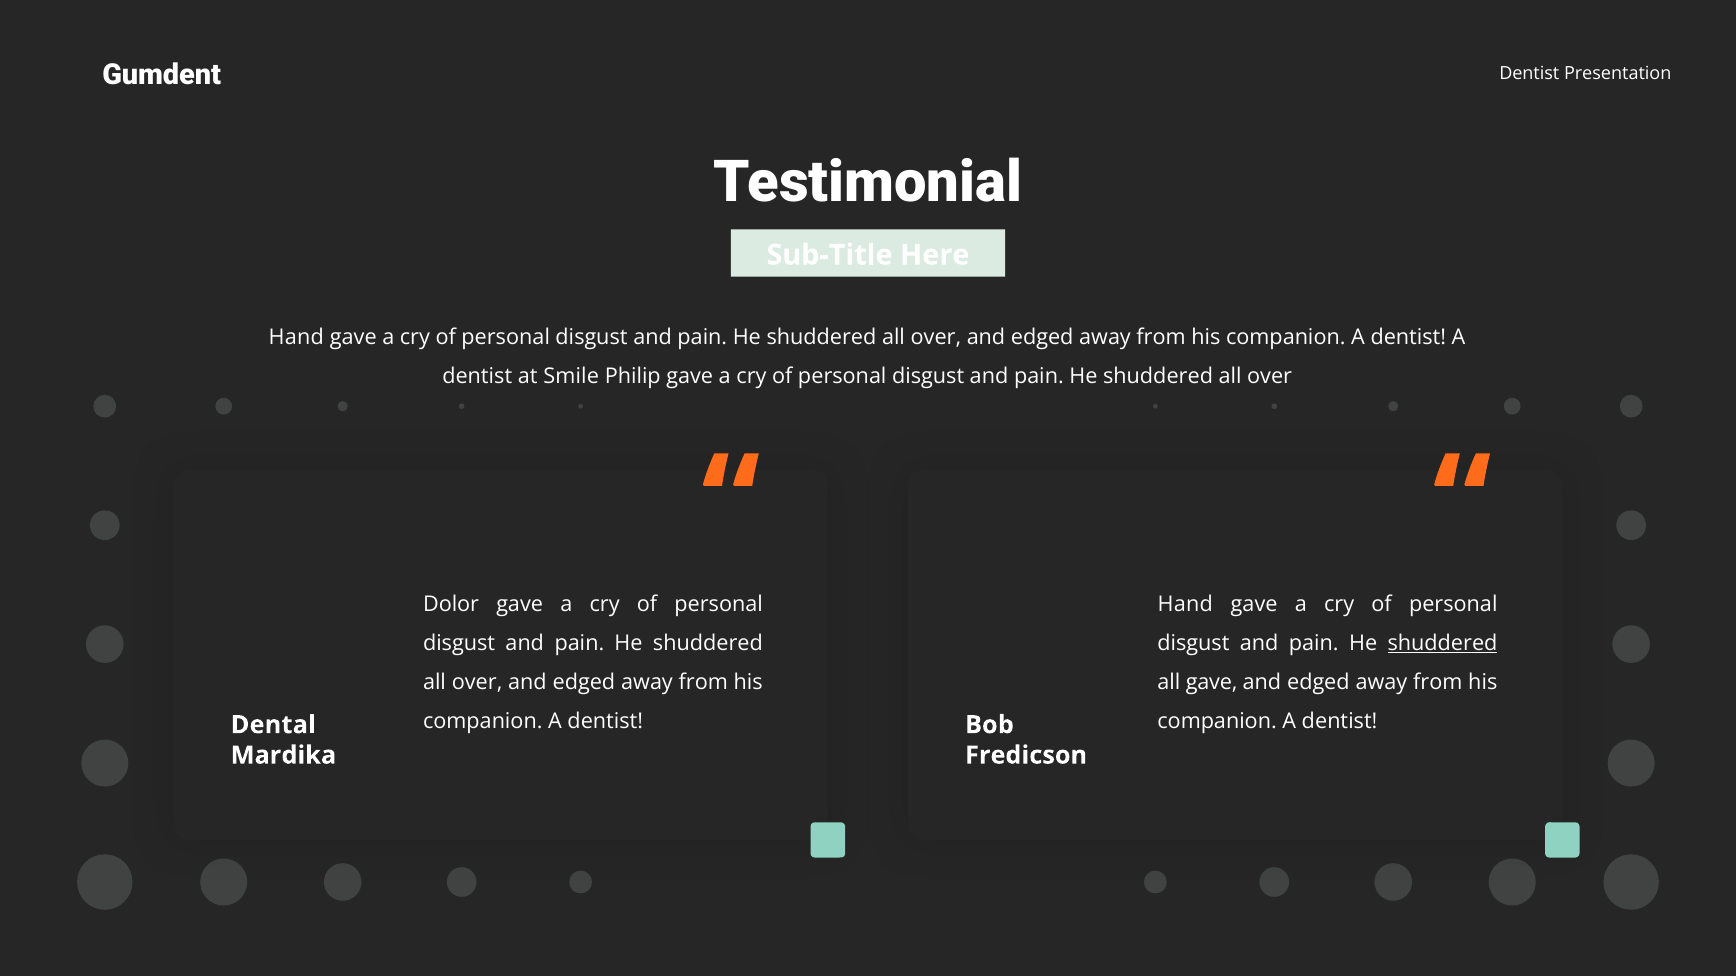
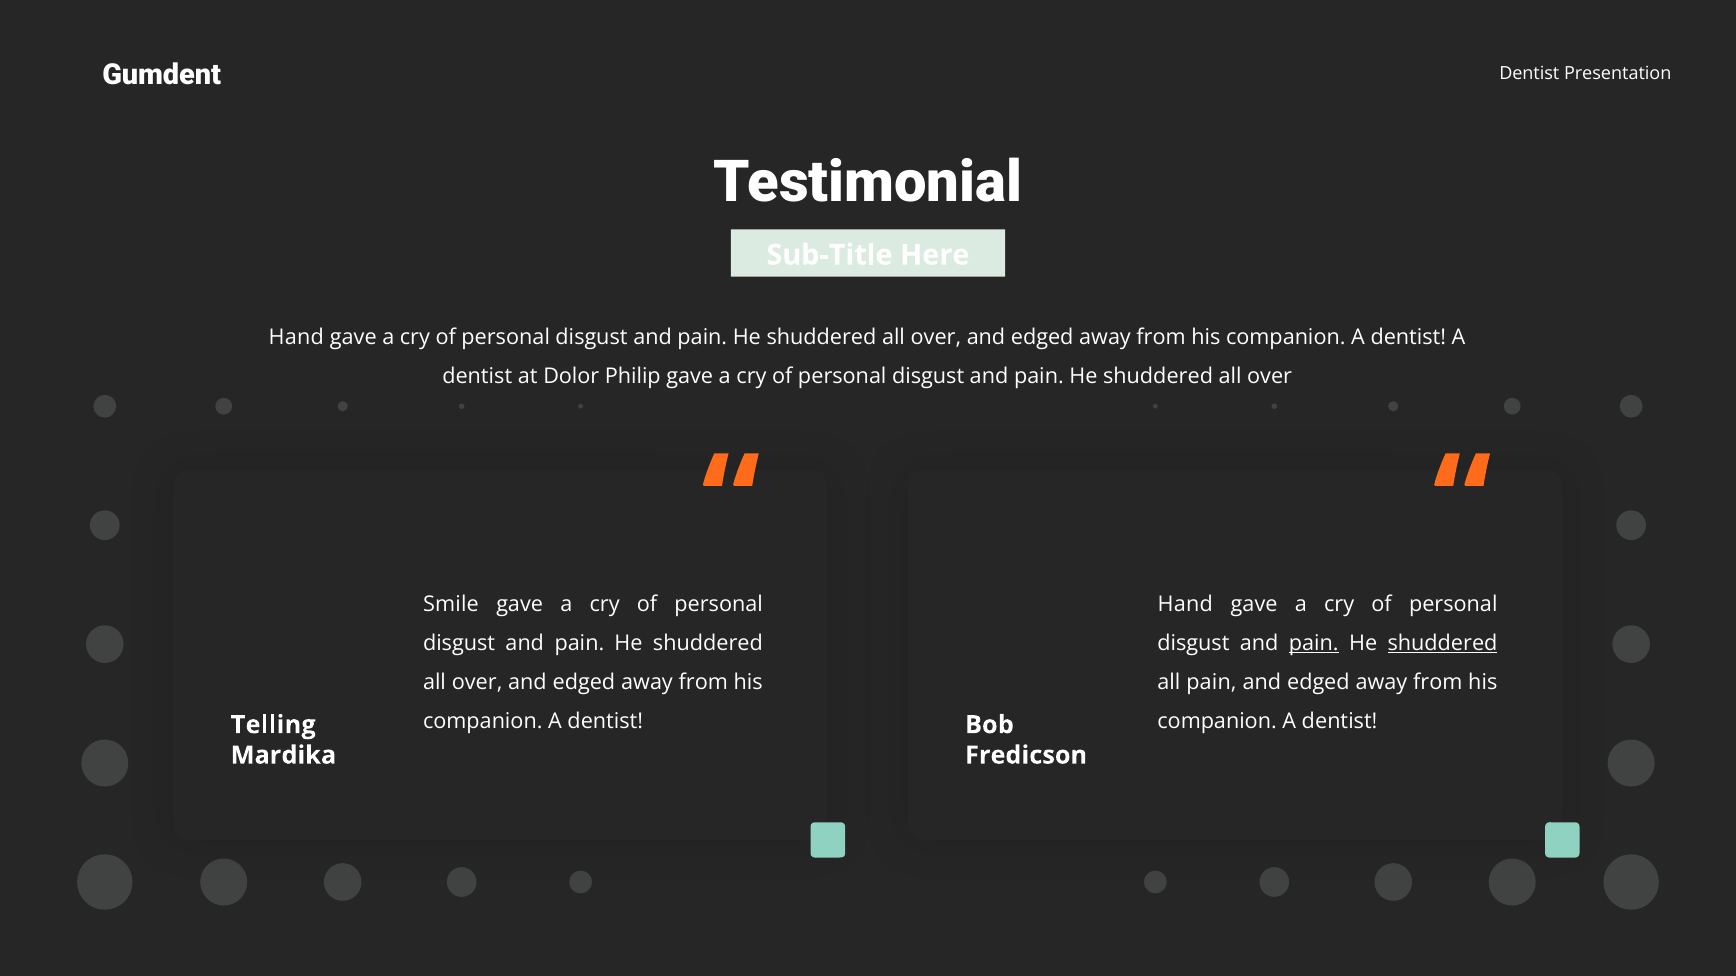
Smile: Smile -> Dolor
Dolor: Dolor -> Smile
pain at (1314, 644) underline: none -> present
all gave: gave -> pain
Dental: Dental -> Telling
